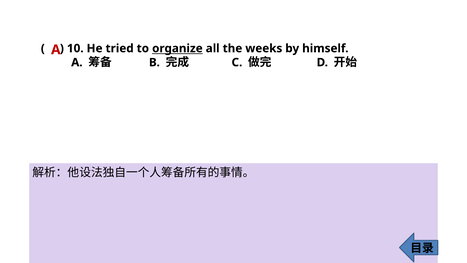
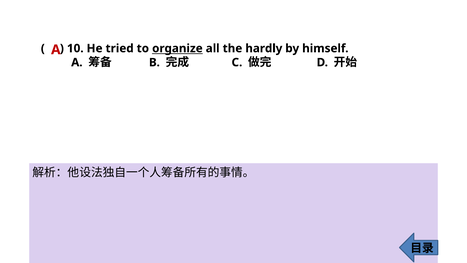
weeks: weeks -> hardly
